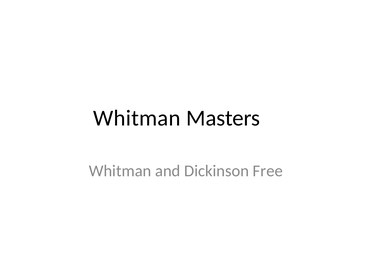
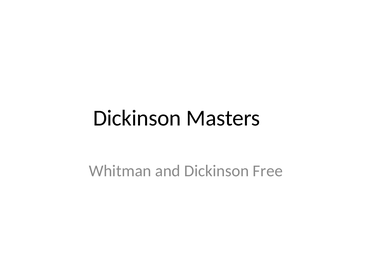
Whitman at (137, 118): Whitman -> Dickinson
